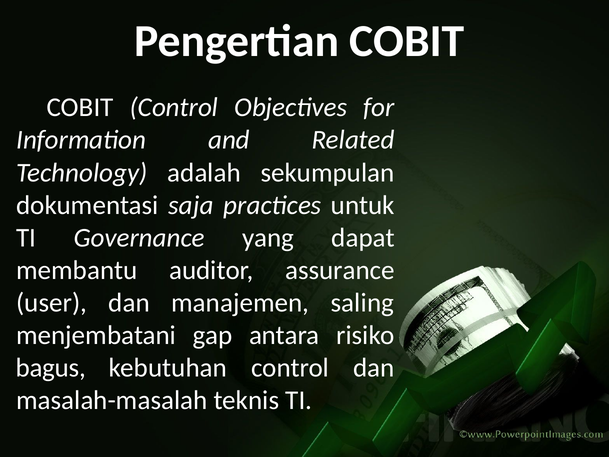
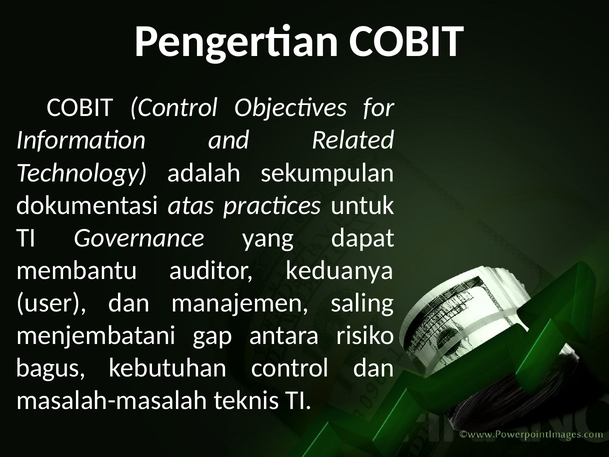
saja: saja -> atas
assurance: assurance -> keduanya
